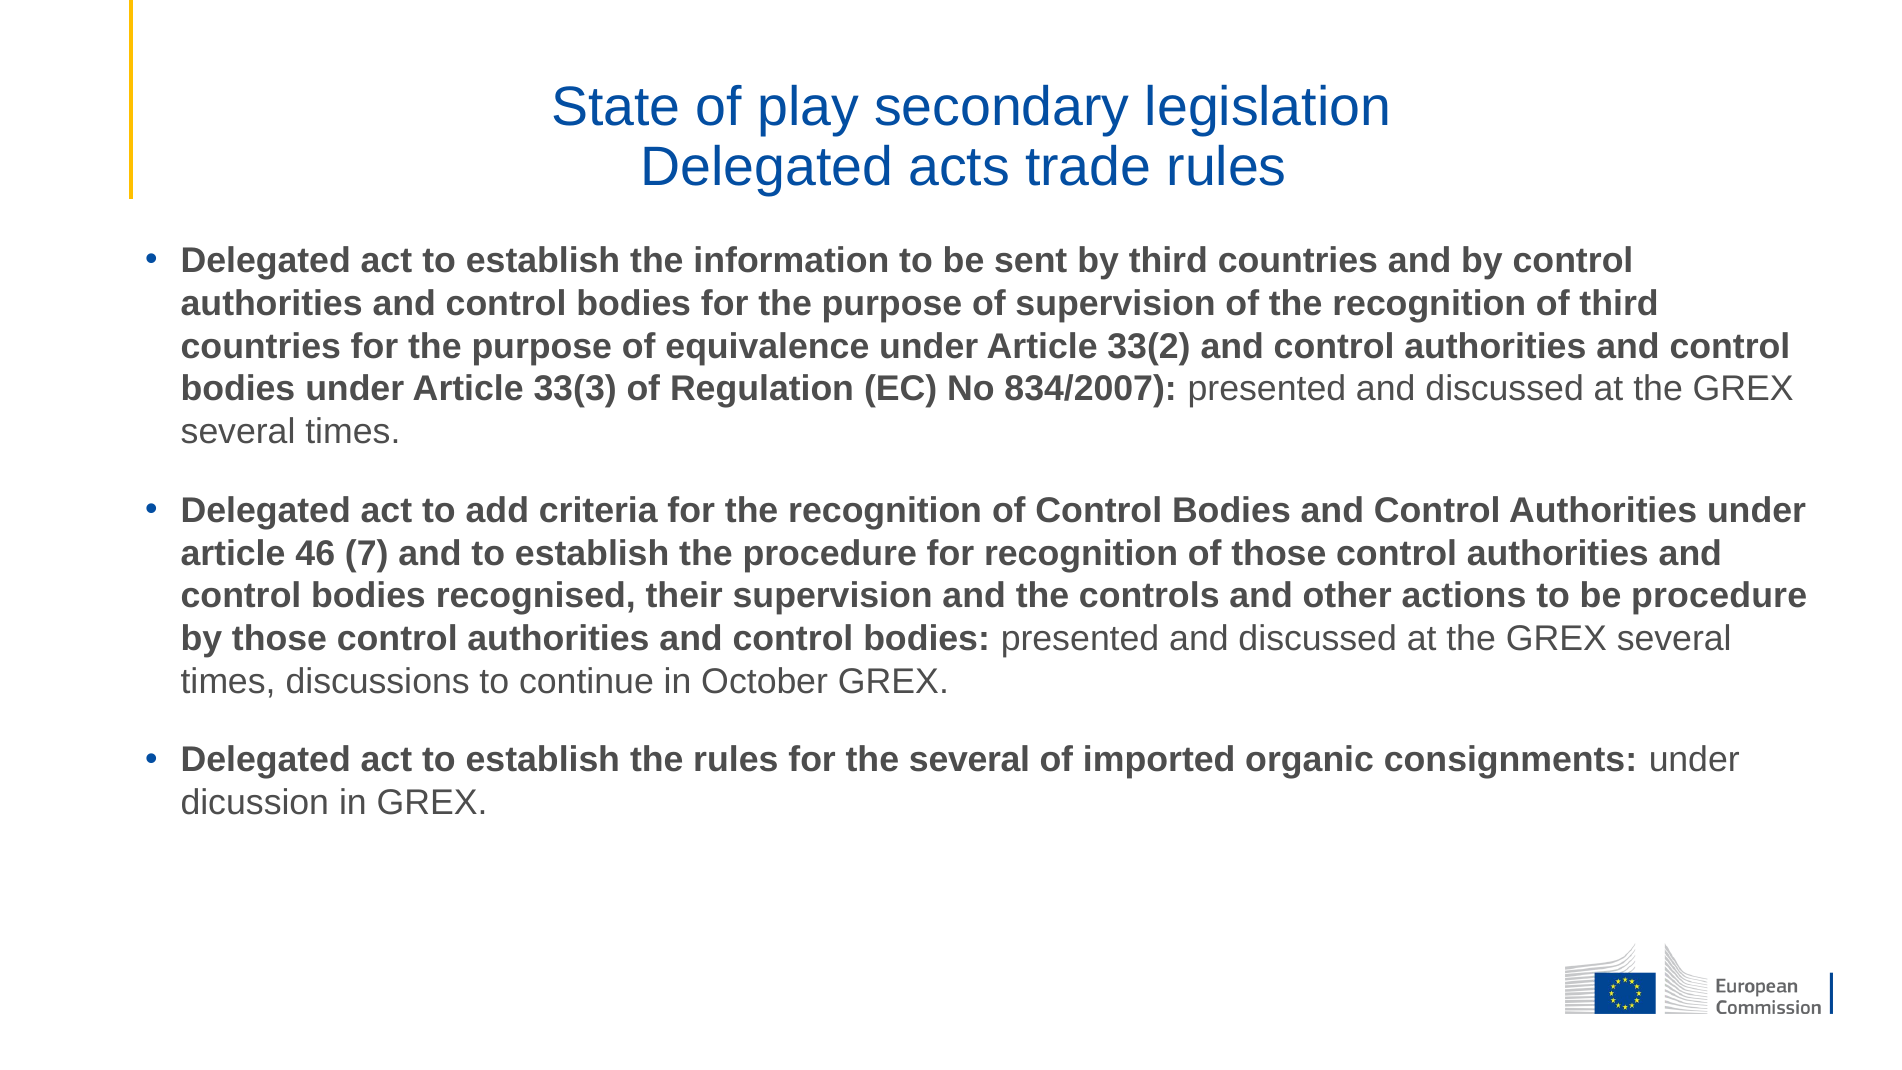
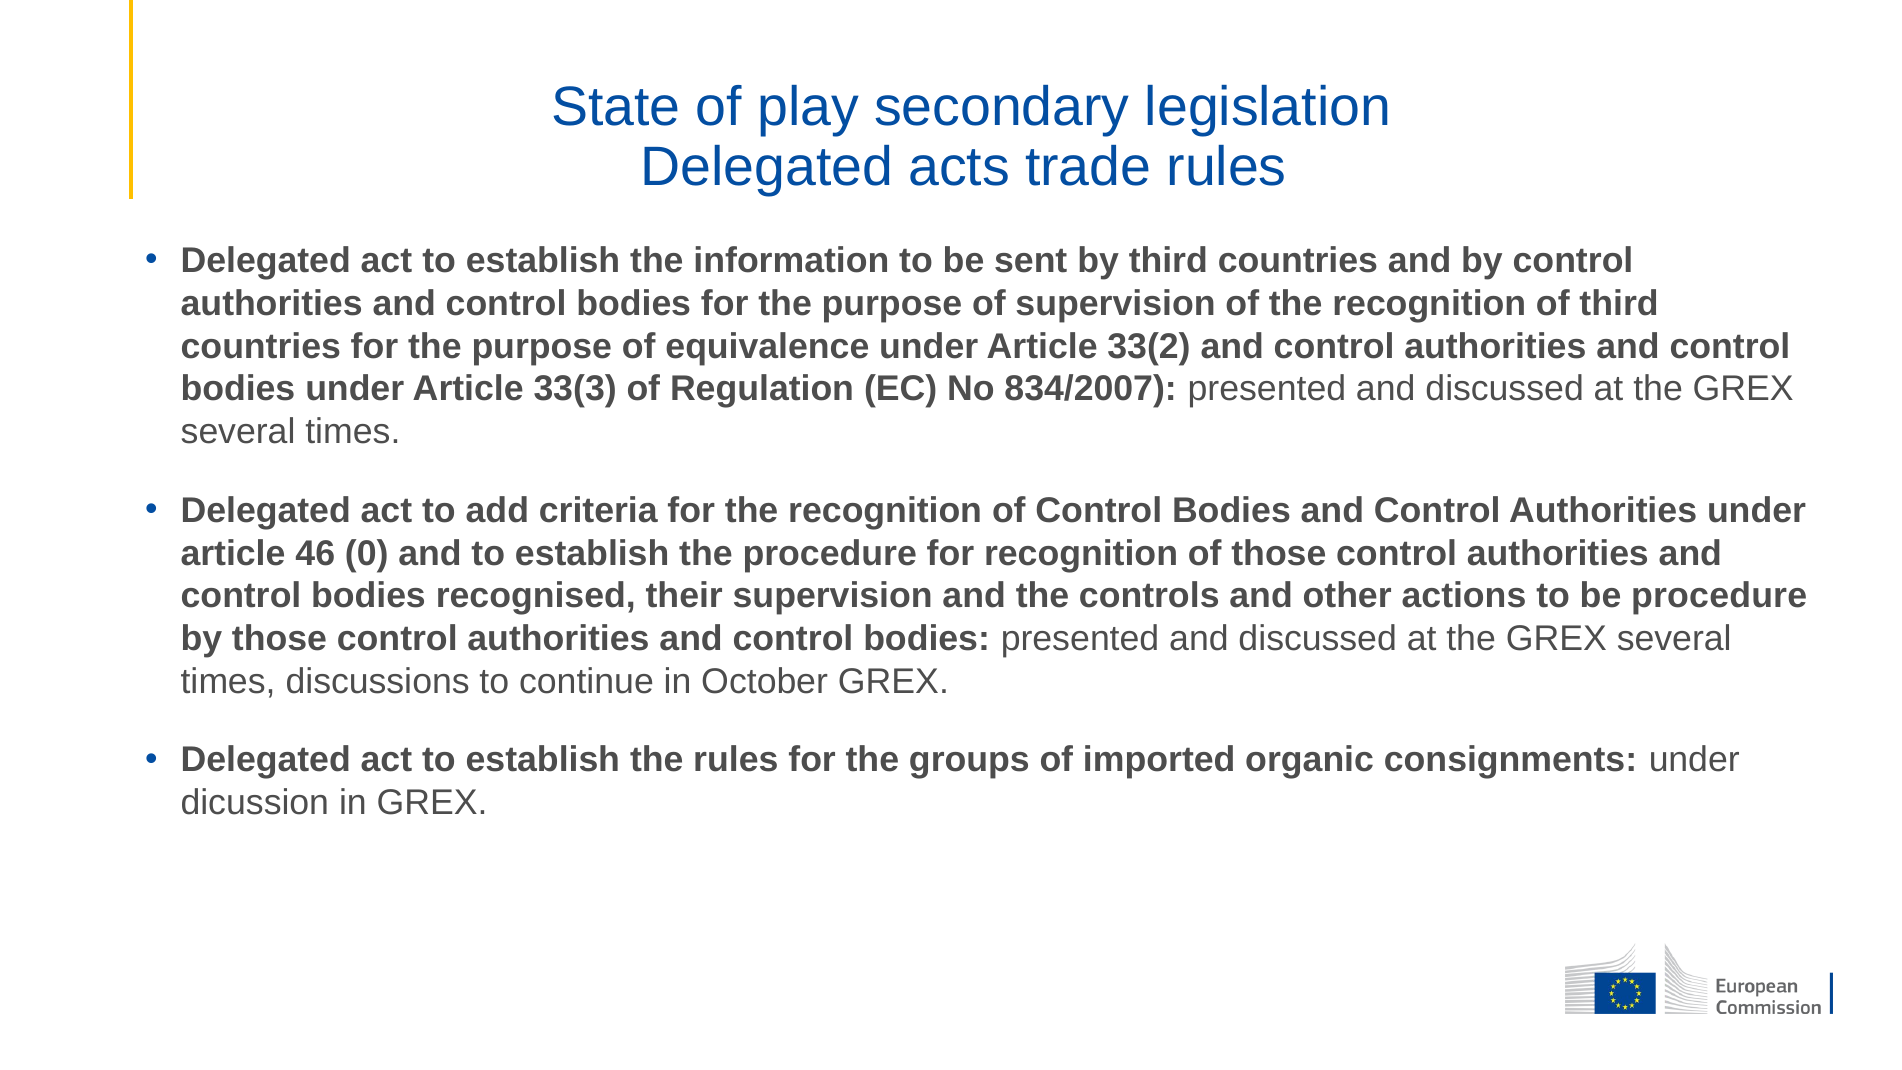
7: 7 -> 0
the several: several -> groups
